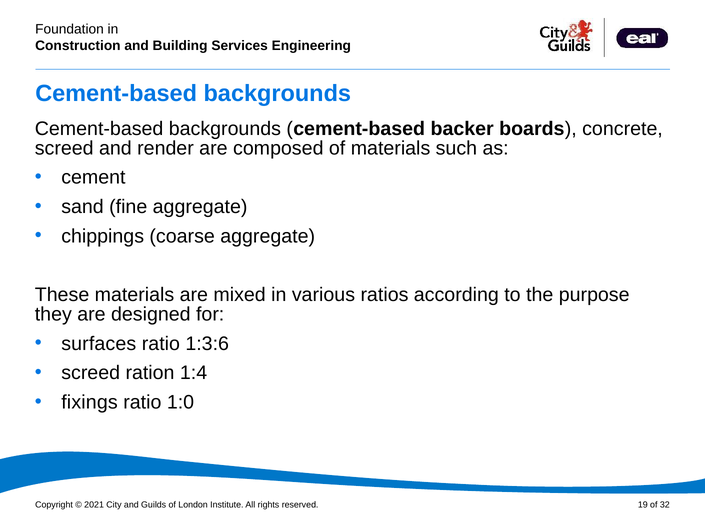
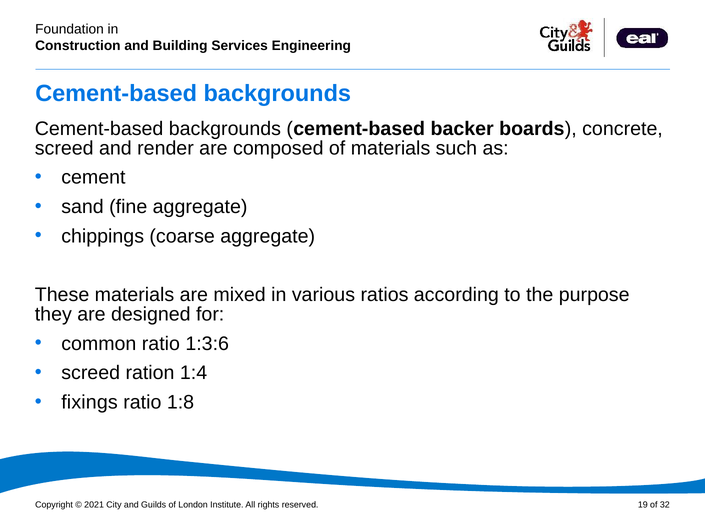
surfaces: surfaces -> common
1:0: 1:0 -> 1:8
